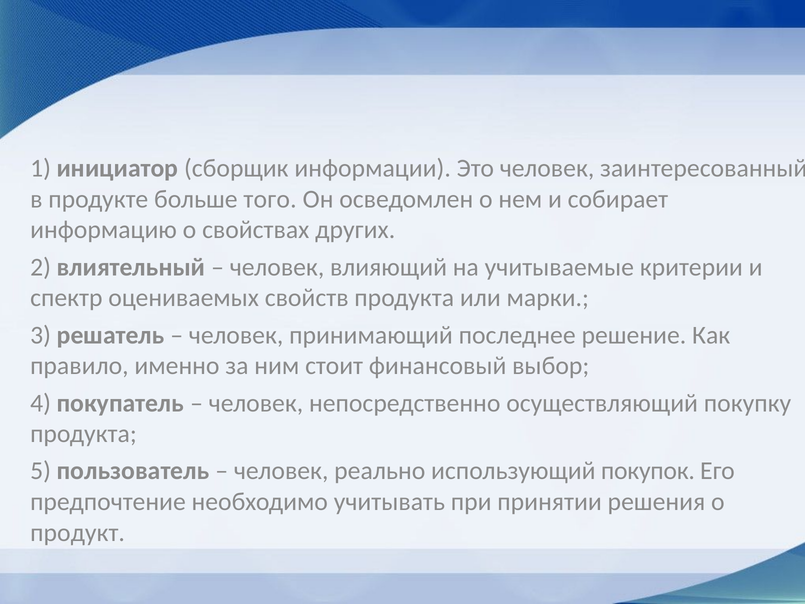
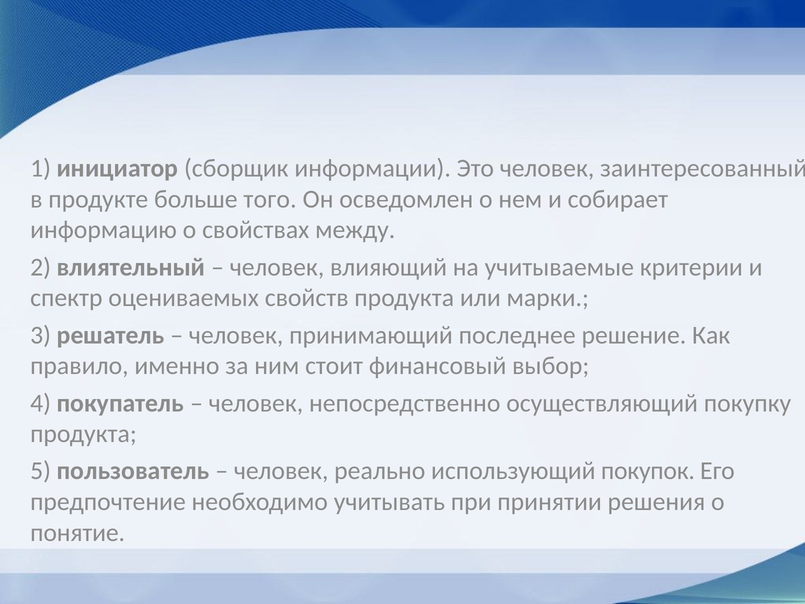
других: других -> между
продукт: продукт -> понятие
